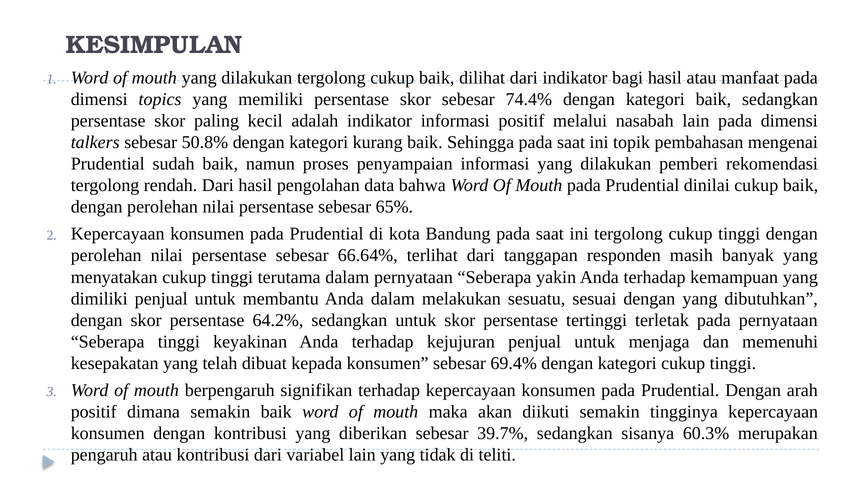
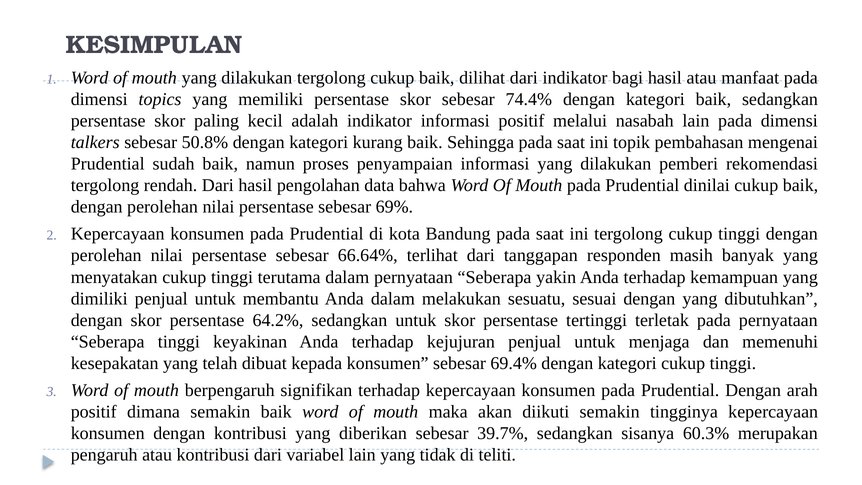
65%: 65% -> 69%
